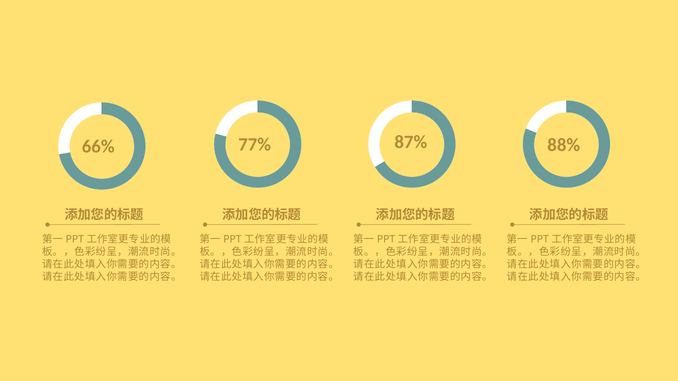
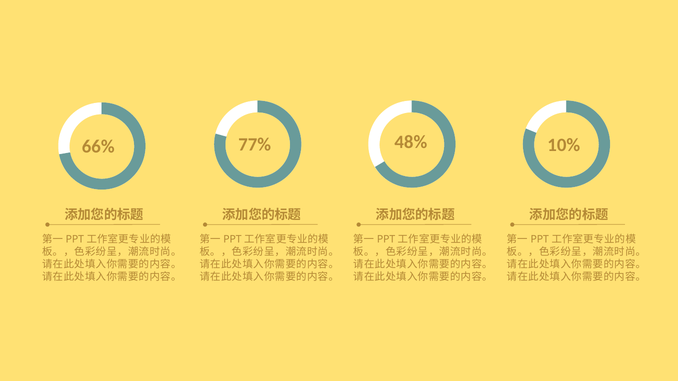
88%: 88% -> 10%
87%: 87% -> 48%
